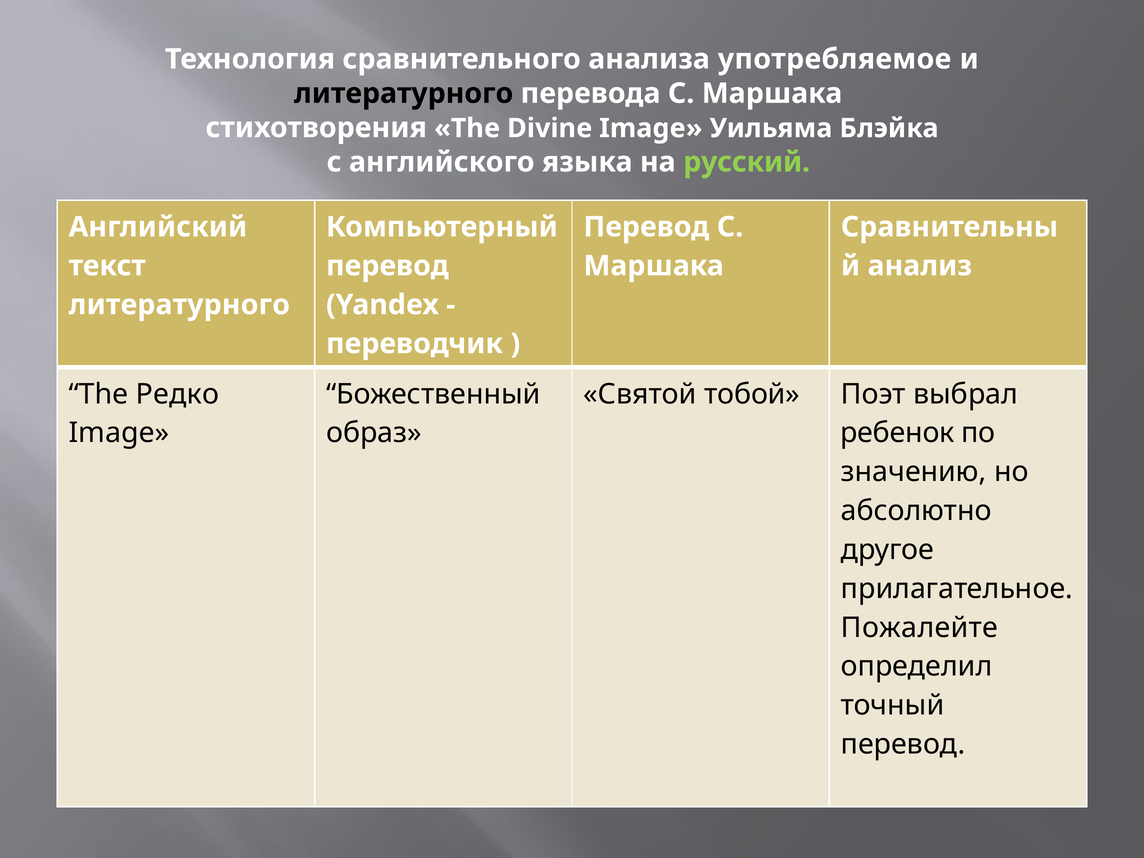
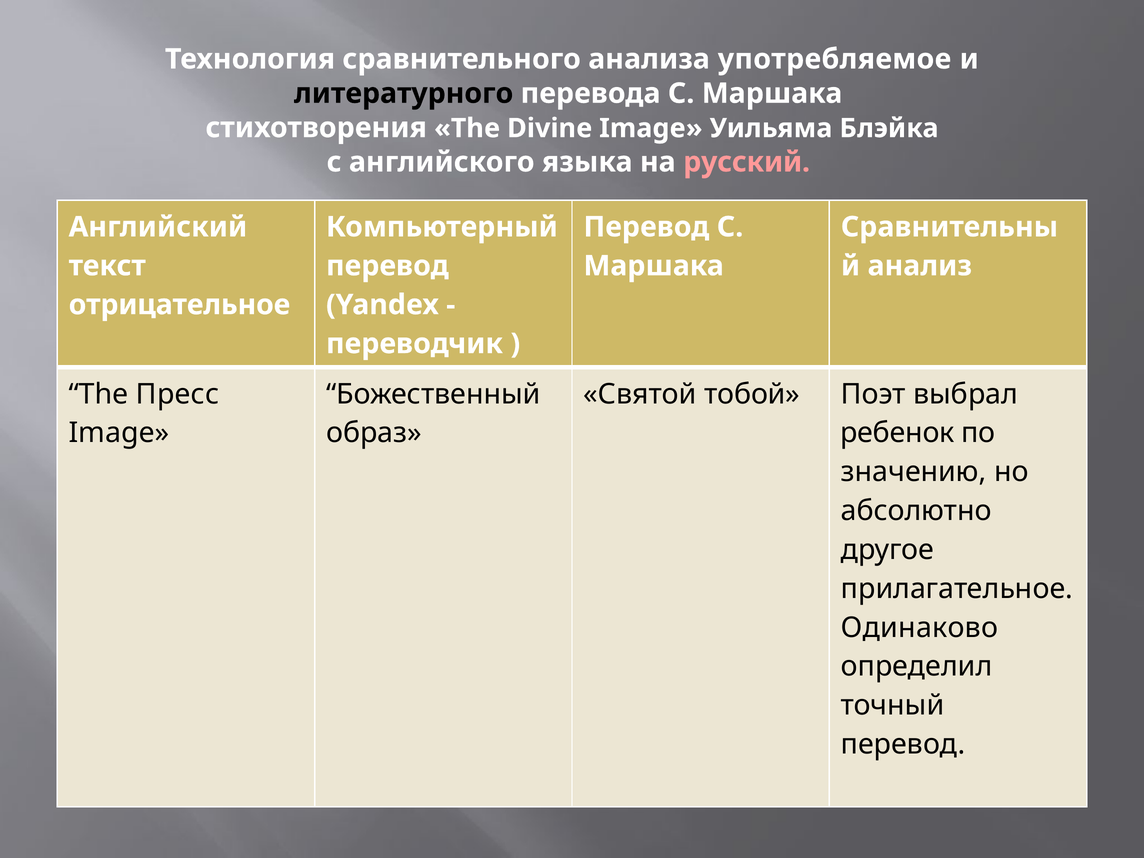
русский colour: light green -> pink
литературного at (179, 305): литературного -> отрицательное
Редко: Редко -> Пресс
Пожалейте: Пожалейте -> Одинаково
